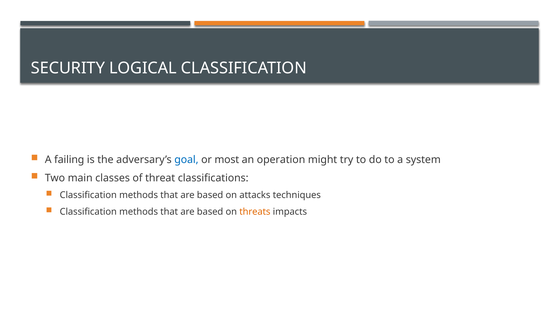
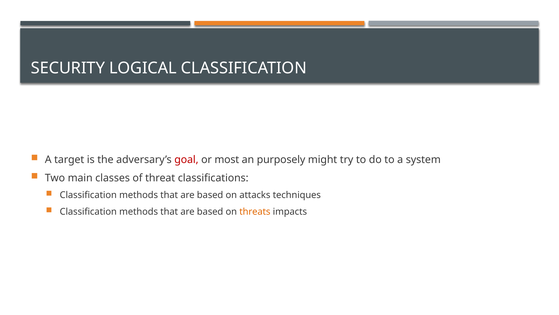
failing: failing -> target
goal colour: blue -> red
operation: operation -> purposely
